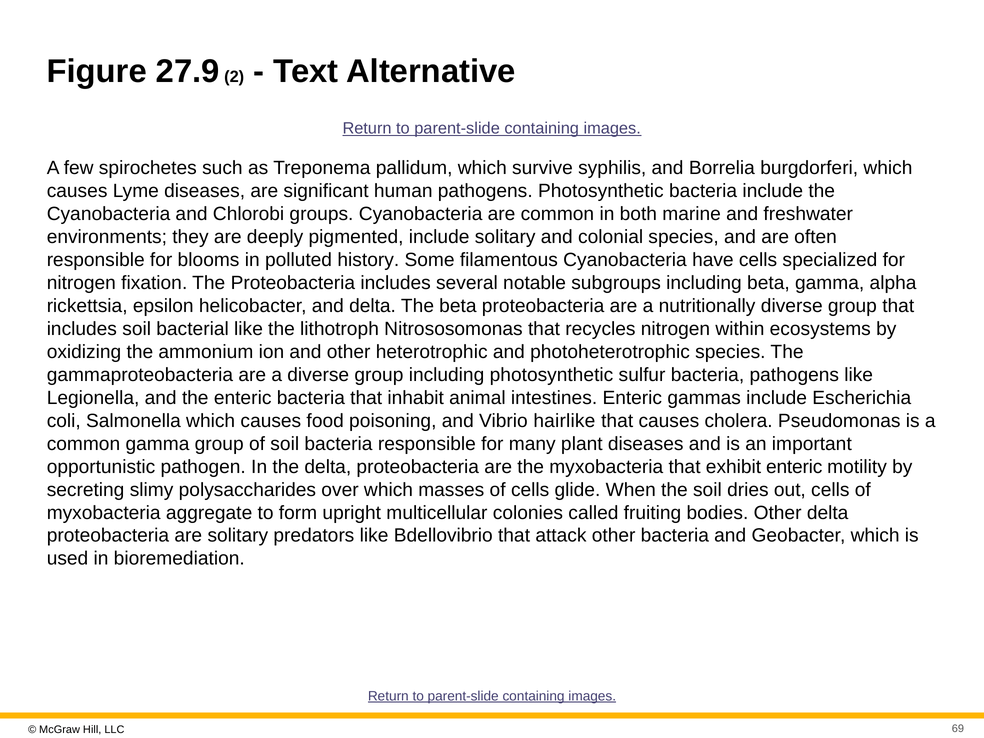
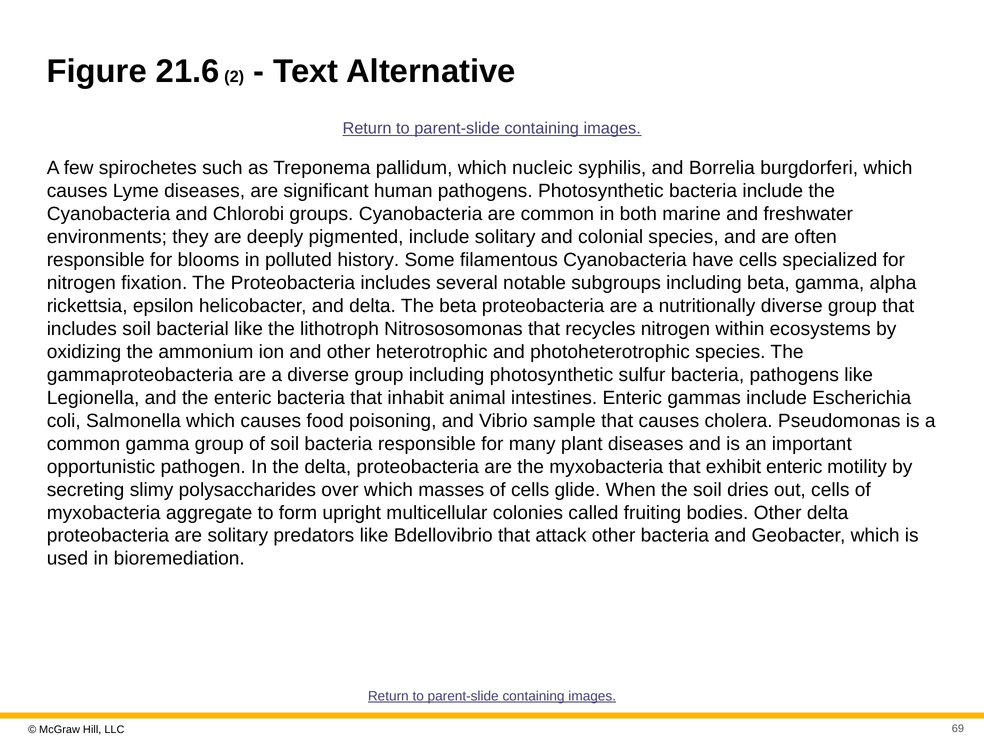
27.9: 27.9 -> 21.6
survive: survive -> nucleic
hairlike: hairlike -> sample
